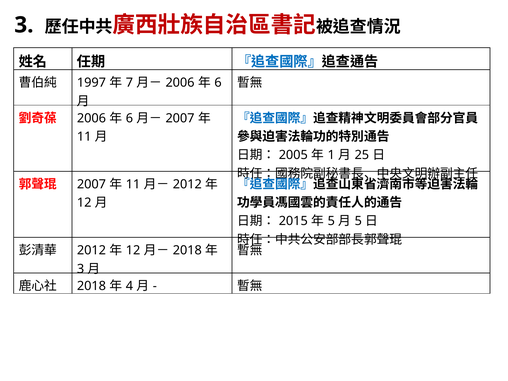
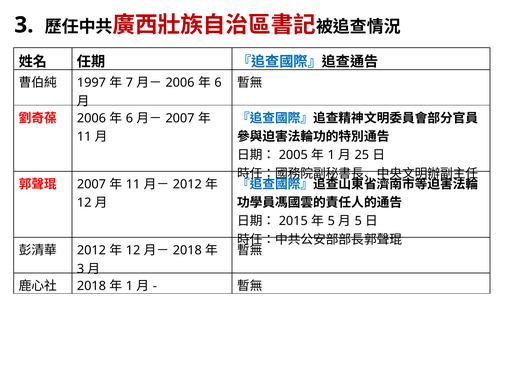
4 at (129, 286): 4 -> 1
